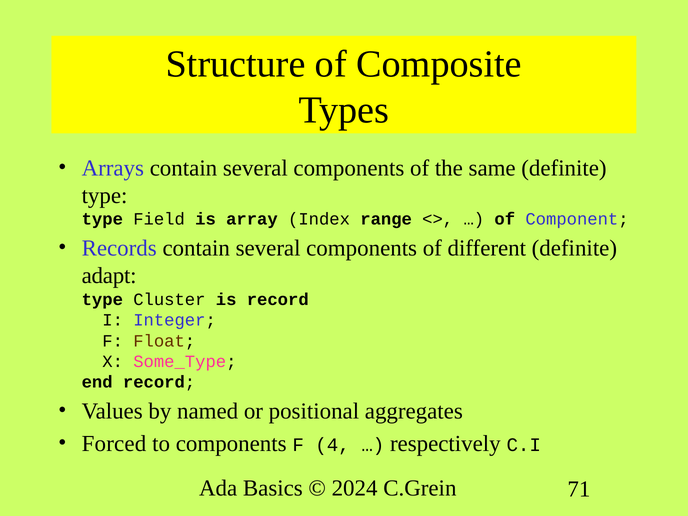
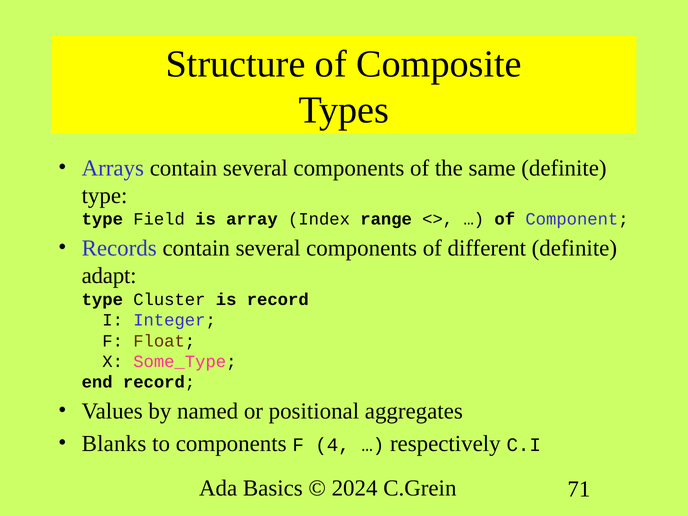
Forced: Forced -> Blanks
